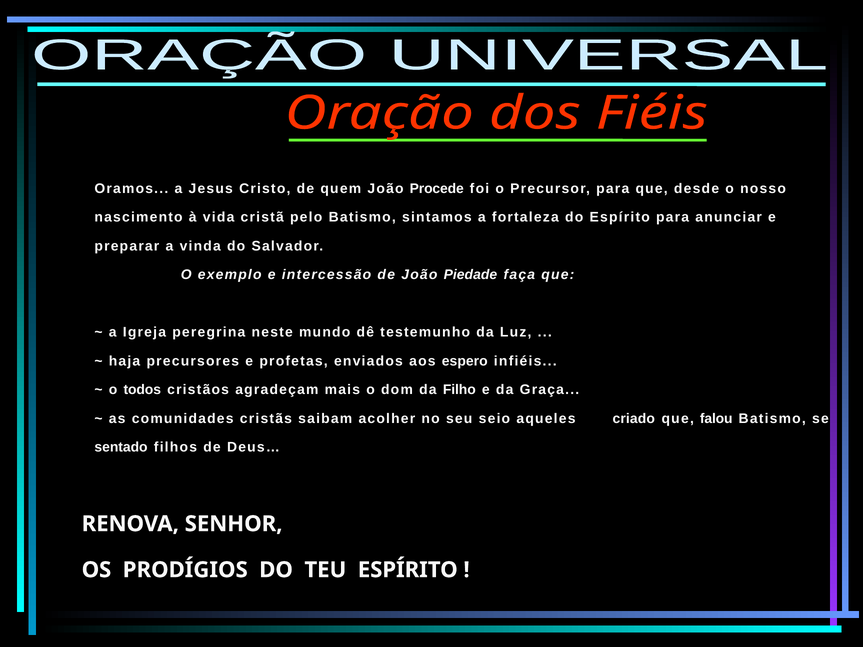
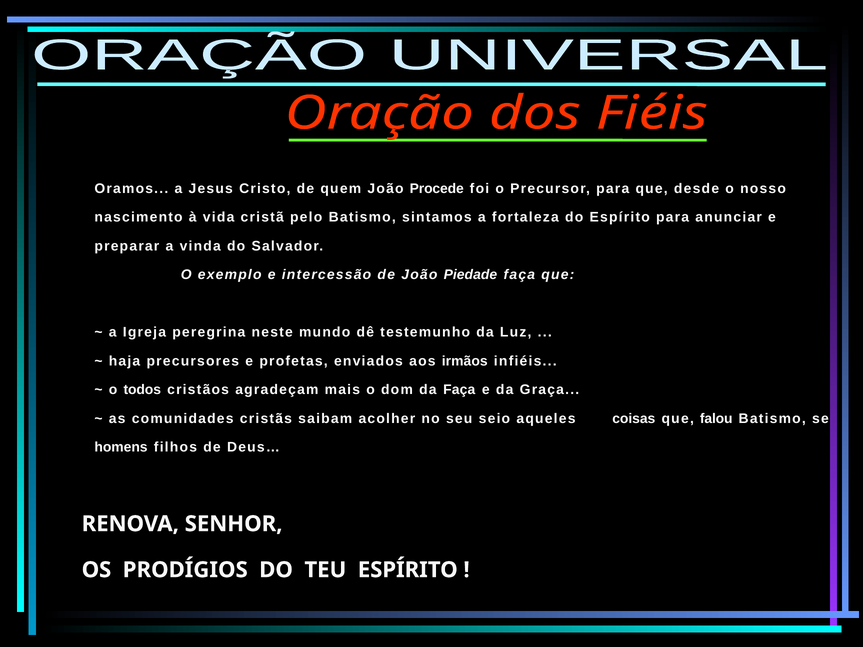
espero: espero -> irmãos
da Filho: Filho -> Faça
criado: criado -> coisas
sentado: sentado -> homens
